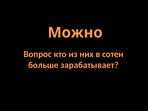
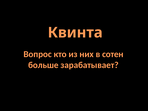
Можно: Можно -> Квинта
